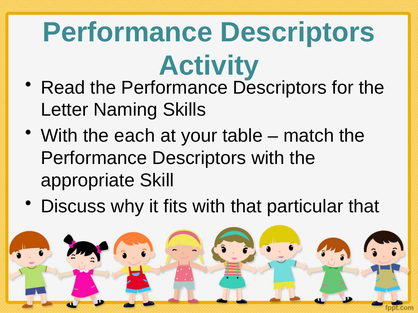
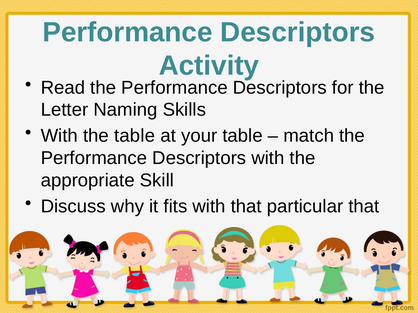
the each: each -> table
